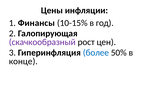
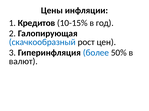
Финансы: Финансы -> Кредитов
скачкообразный colour: purple -> blue
конце: конце -> валют
